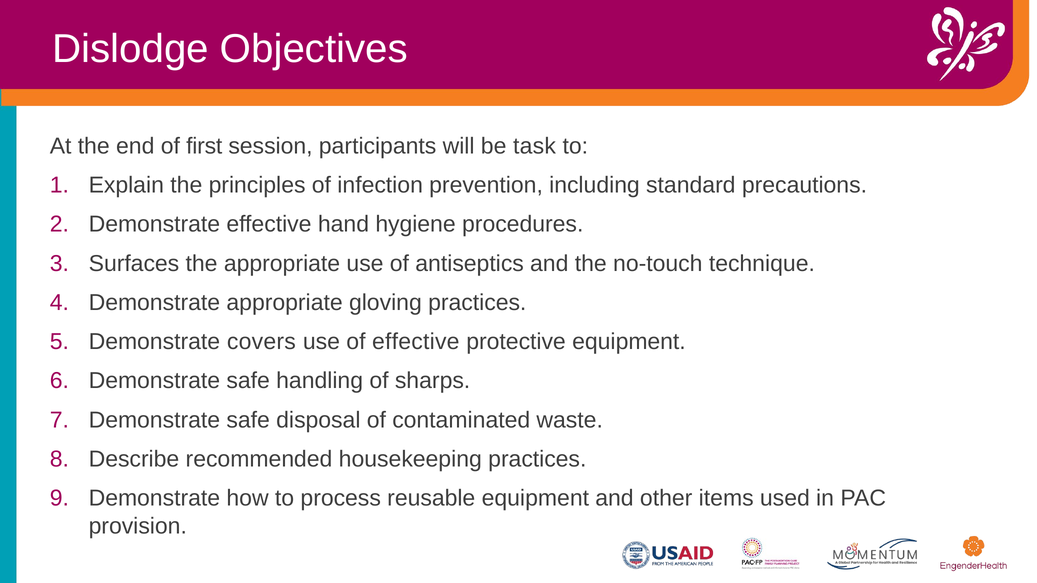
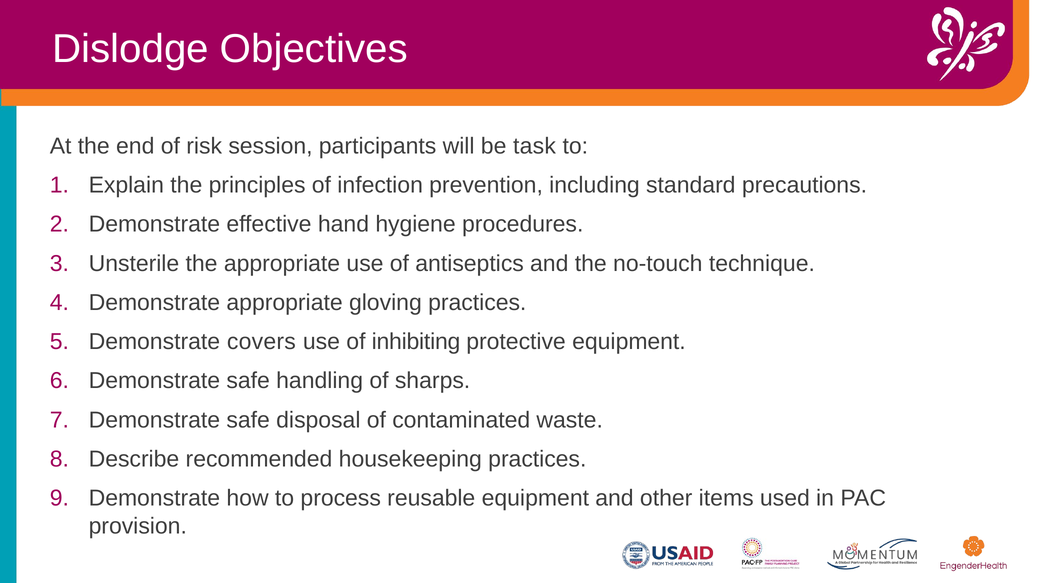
first: first -> risk
Surfaces: Surfaces -> Unsterile
of effective: effective -> inhibiting
